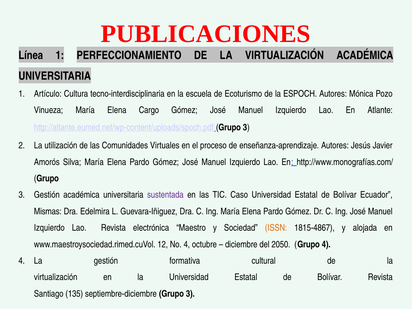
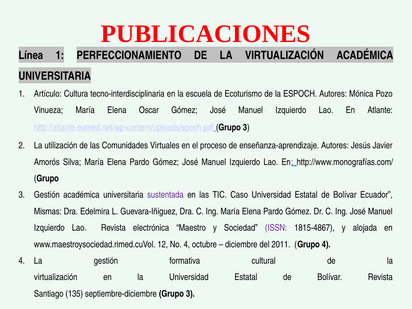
Cargo: Cargo -> Oscar
ISSN colour: orange -> purple
2050: 2050 -> 2011
